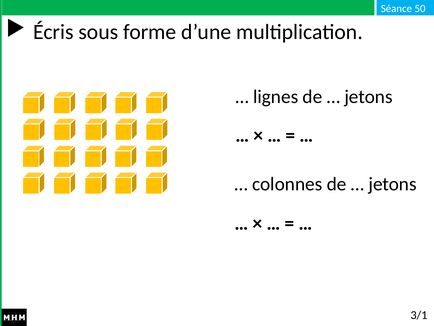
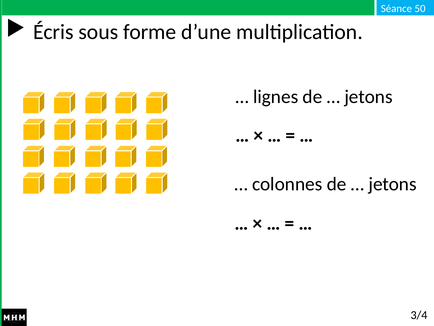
3/1: 3/1 -> 3/4
